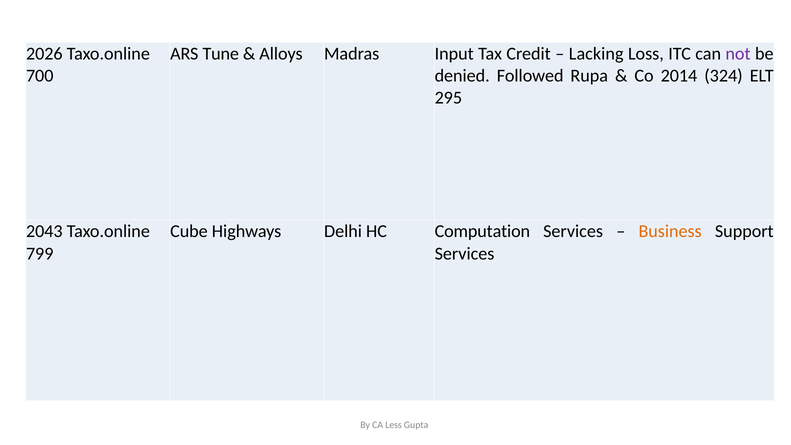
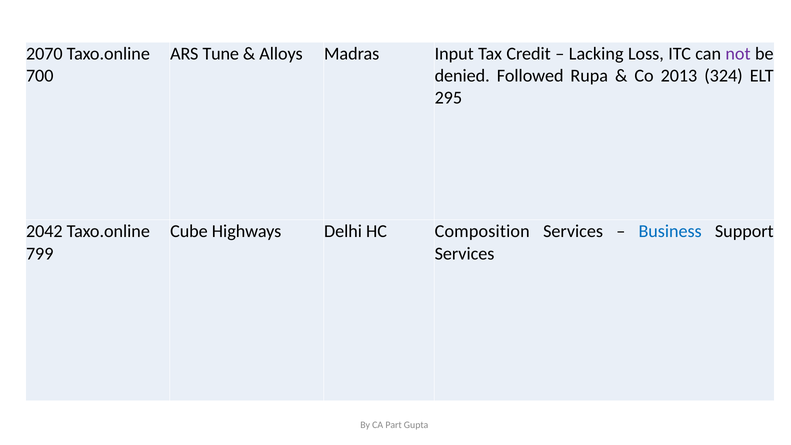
2026: 2026 -> 2070
2014: 2014 -> 2013
2043: 2043 -> 2042
Computation: Computation -> Composition
Business colour: orange -> blue
Less: Less -> Part
